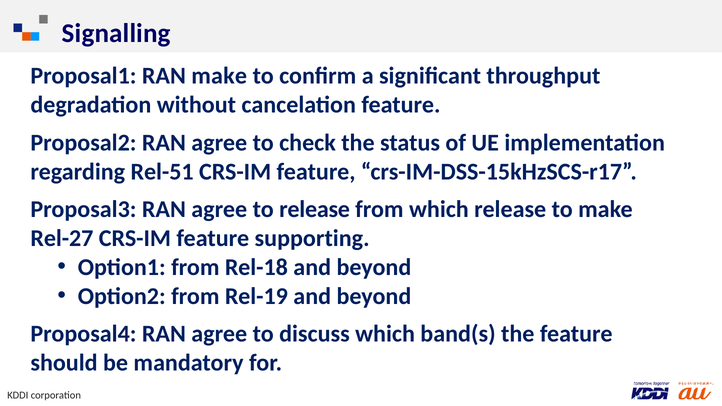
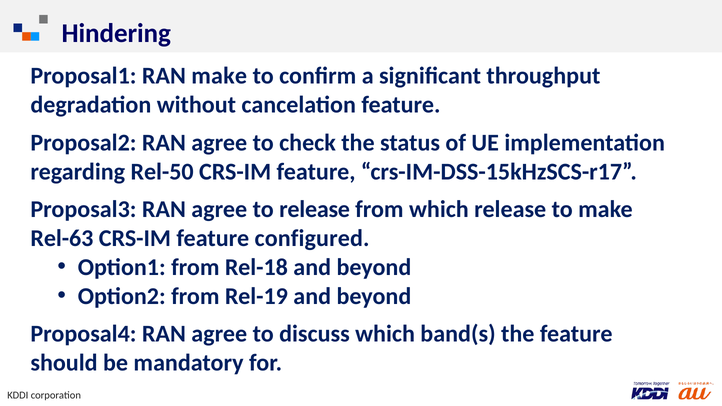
Signalling: Signalling -> Hindering
Rel-51: Rel-51 -> Rel-50
Rel-27: Rel-27 -> Rel-63
supporting: supporting -> configured
